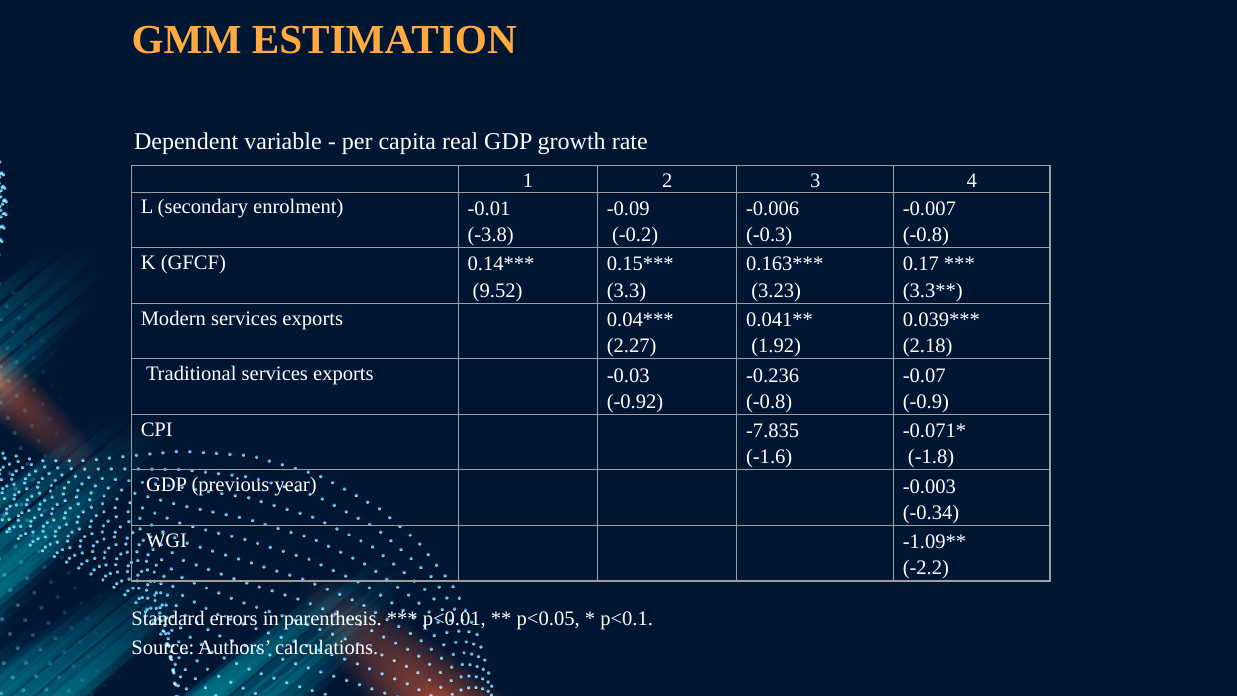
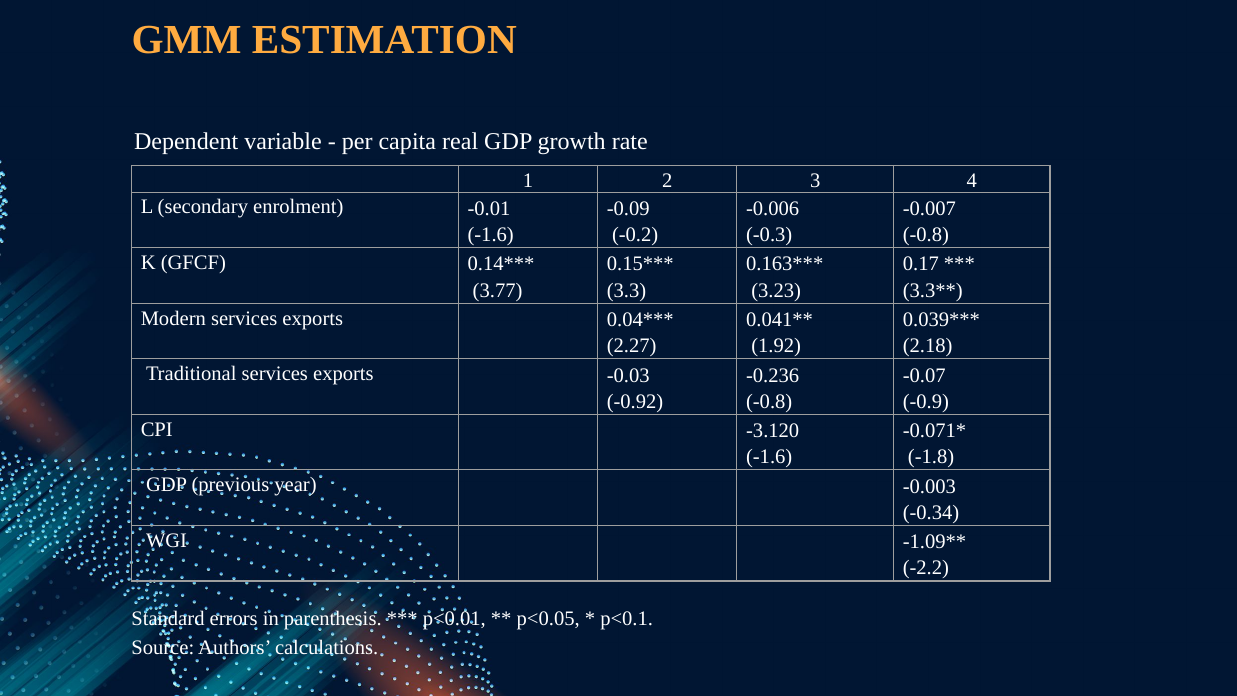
-3.8 at (491, 235): -3.8 -> -1.6
9.52: 9.52 -> 3.77
-7.835: -7.835 -> -3.120
